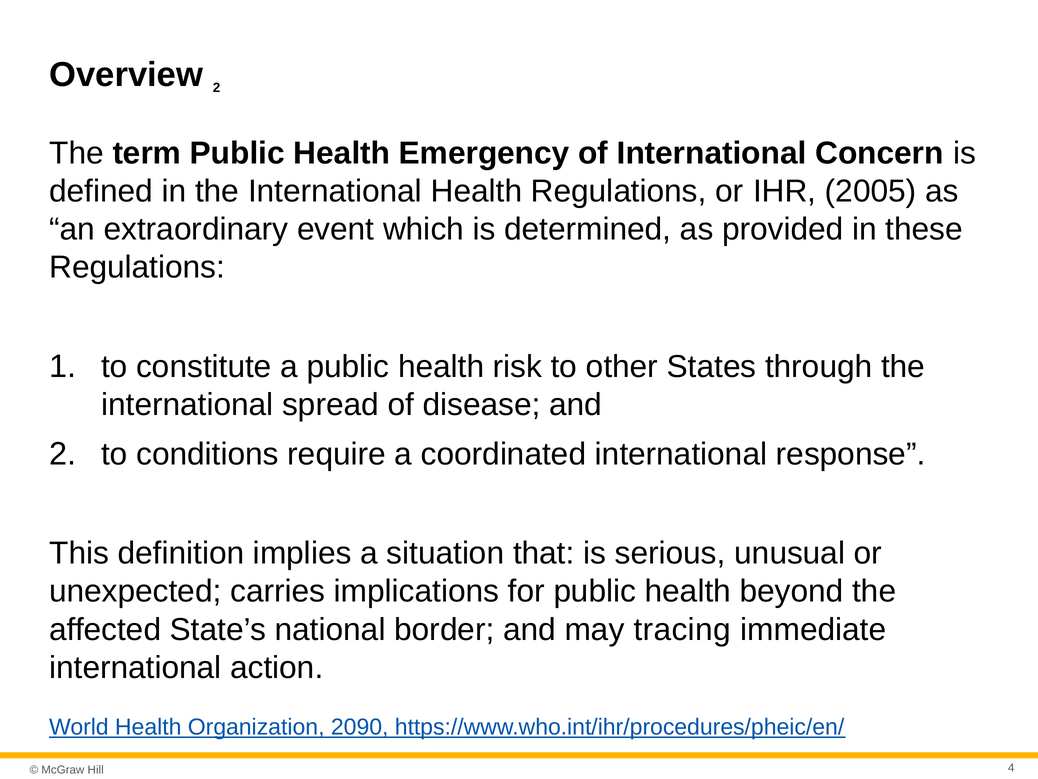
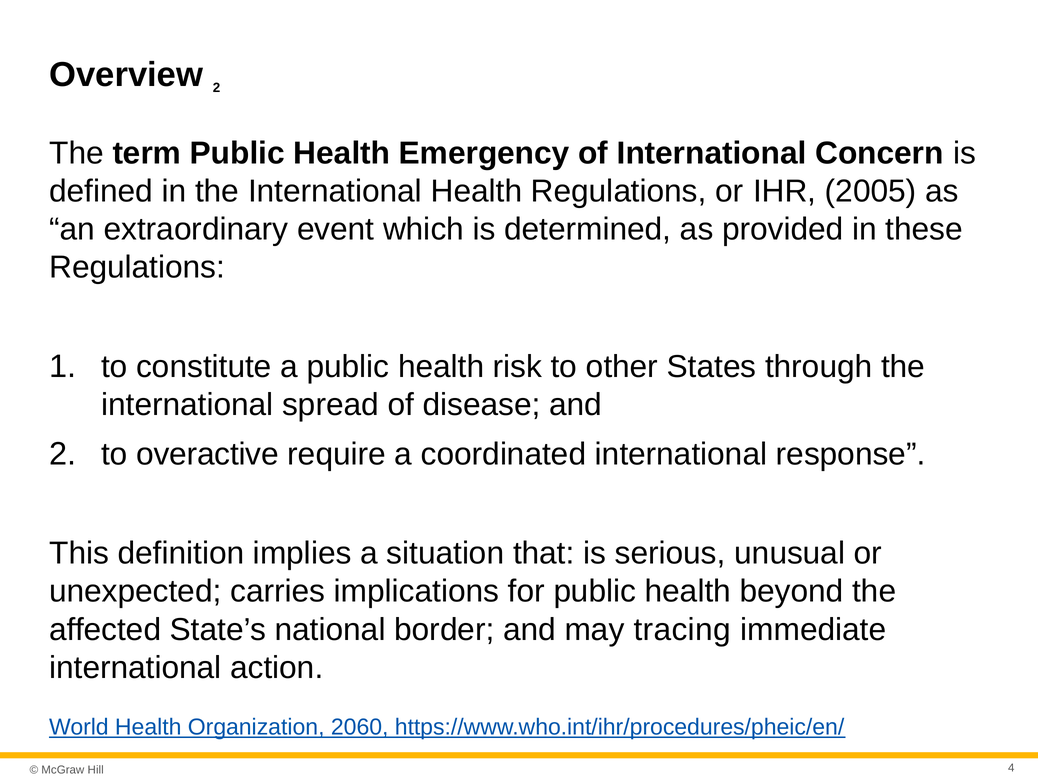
conditions: conditions -> overactive
2090: 2090 -> 2060
